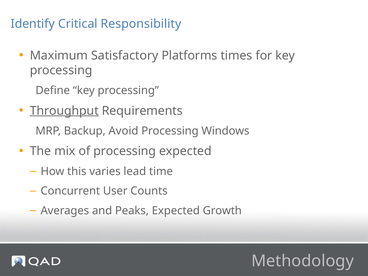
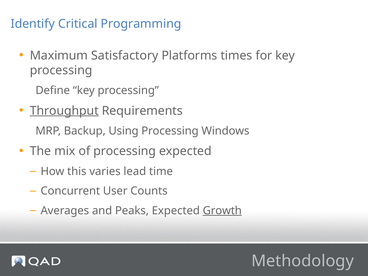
Responsibility: Responsibility -> Programming
Avoid: Avoid -> Using
Growth underline: none -> present
